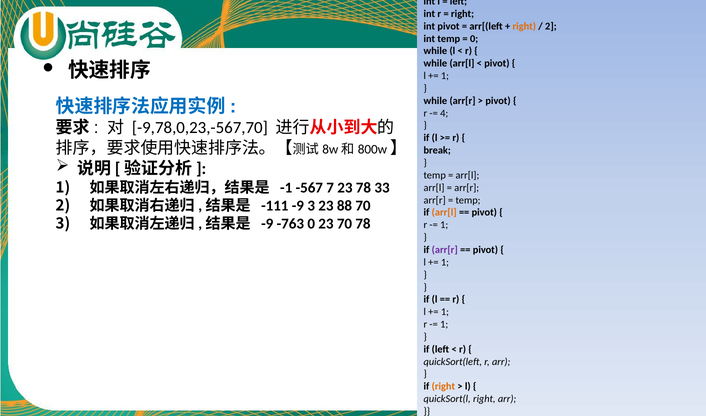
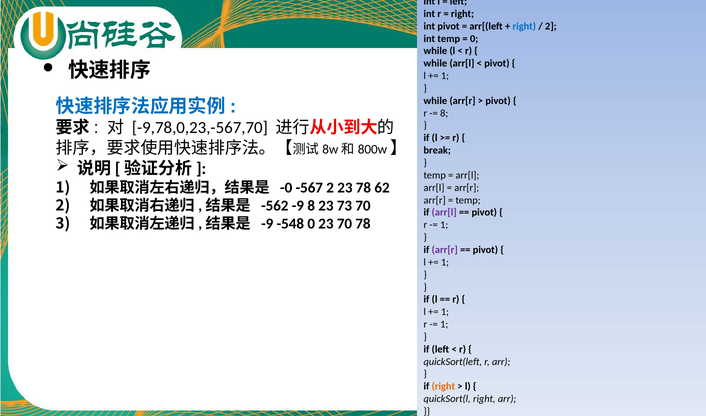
right at (524, 26) colour: orange -> blue
4 at (444, 113): 4 -> 8
-1: -1 -> -0
-567 7: 7 -> 2
33: 33 -> 62
-111: -111 -> -562
-9 3: 3 -> 8
88: 88 -> 73
arr[l at (444, 212) colour: orange -> purple
-763: -763 -> -548
